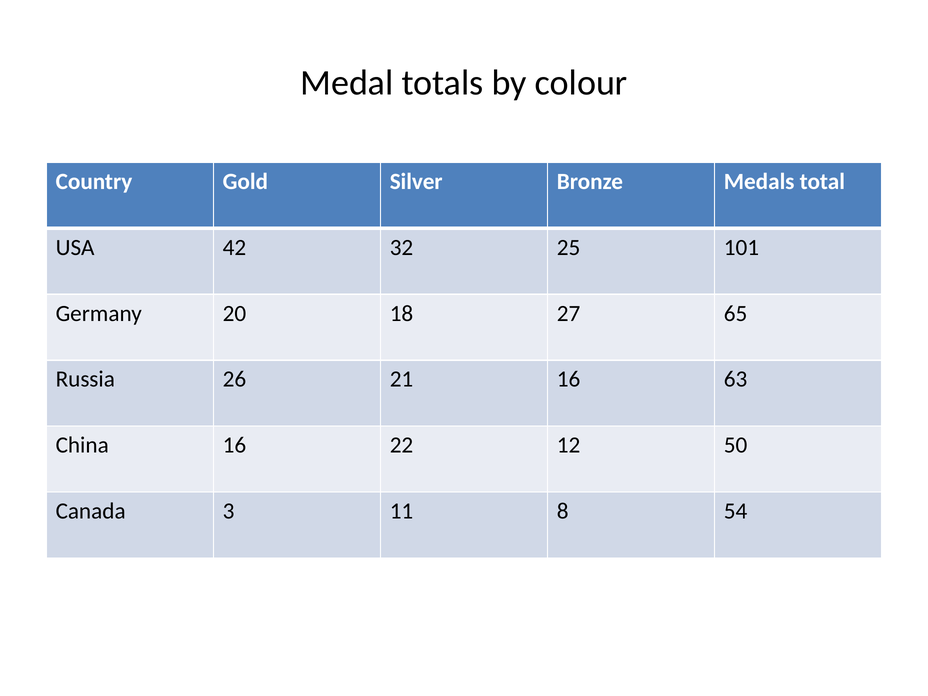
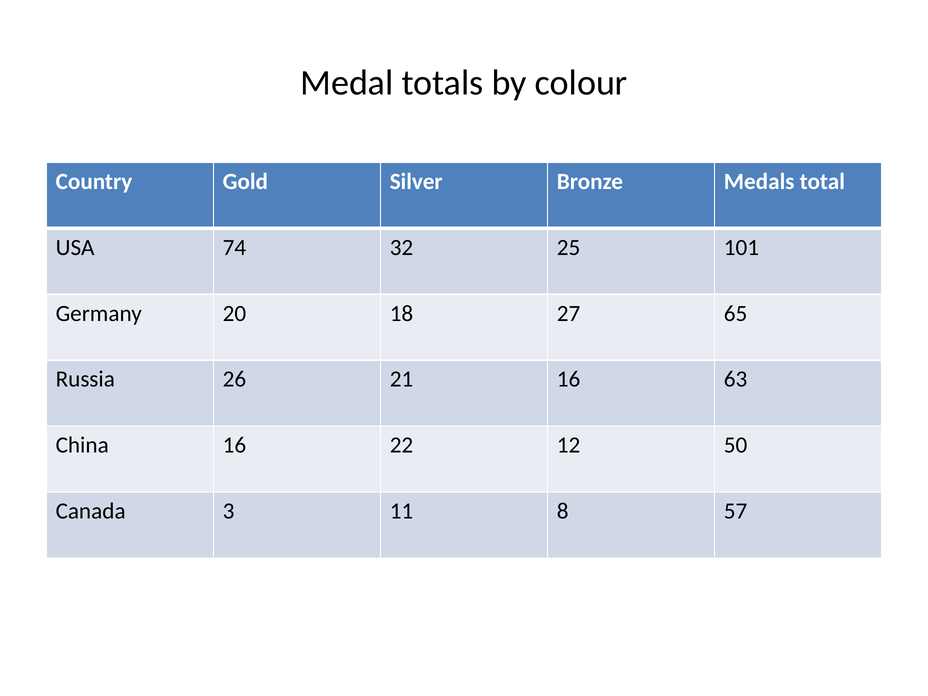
42: 42 -> 74
54: 54 -> 57
